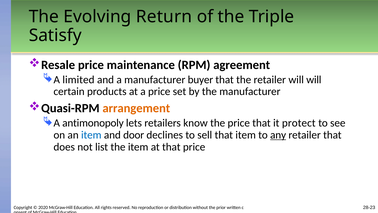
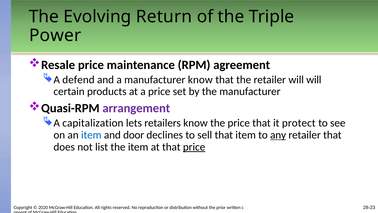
Satisfy: Satisfy -> Power
limited: limited -> defend
manufacturer buyer: buyer -> know
arrangement colour: orange -> purple
antimonopoly: antimonopoly -> capitalization
price at (194, 147) underline: none -> present
